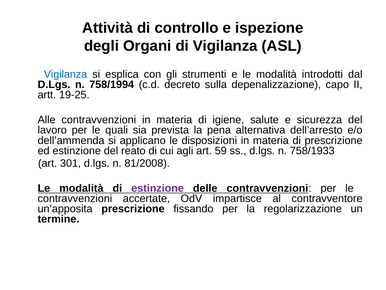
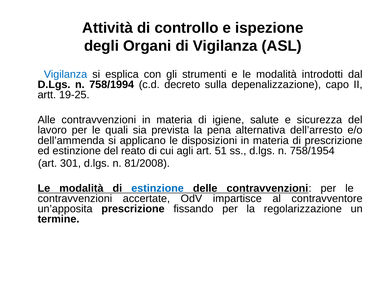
59: 59 -> 51
758/1933: 758/1933 -> 758/1954
estinzione at (158, 188) colour: purple -> blue
